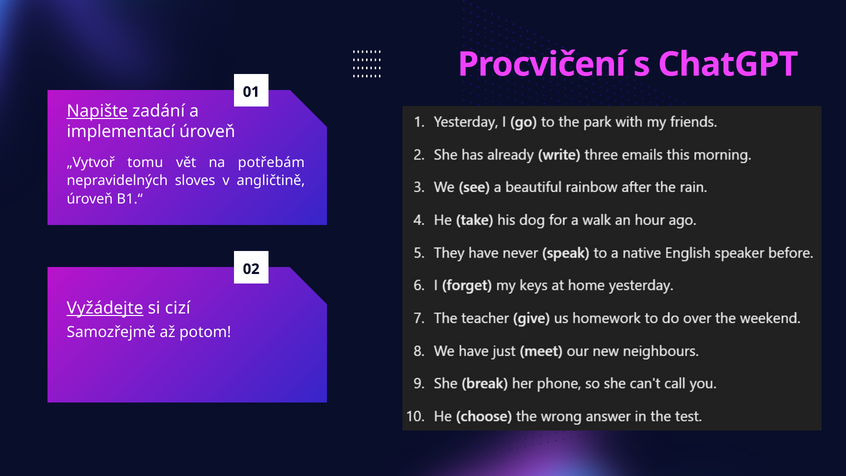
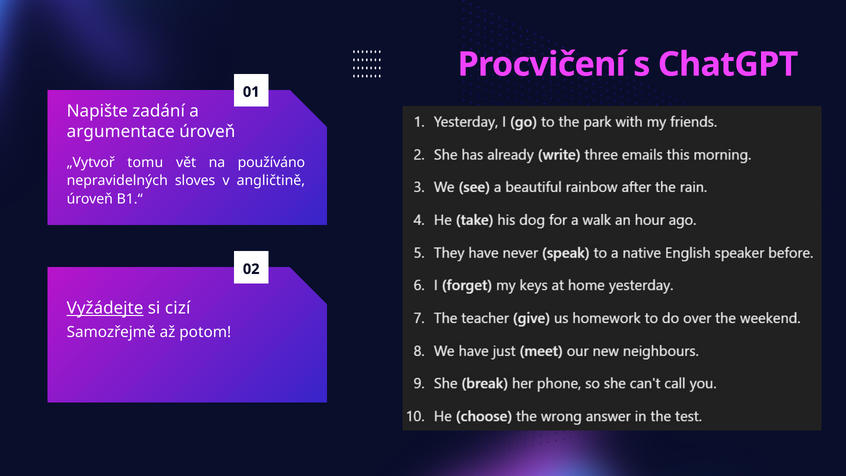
Napište underline: present -> none
implementací: implementací -> argumentace
potřebám: potřebám -> používáno
